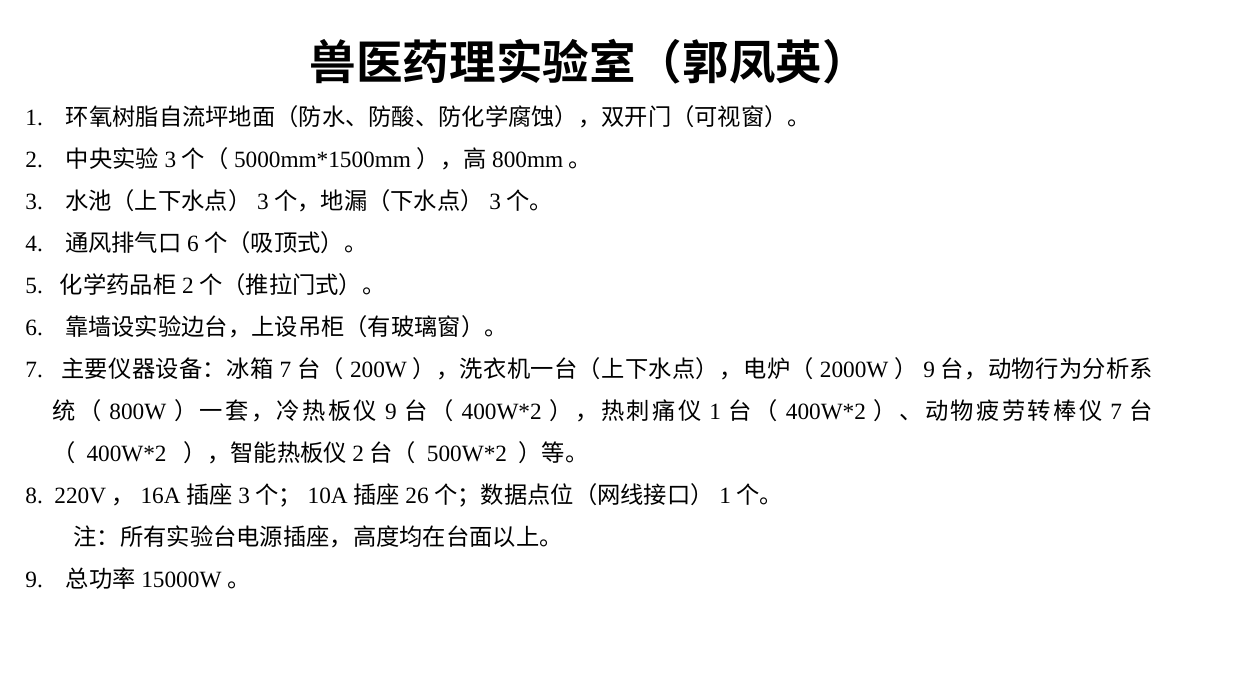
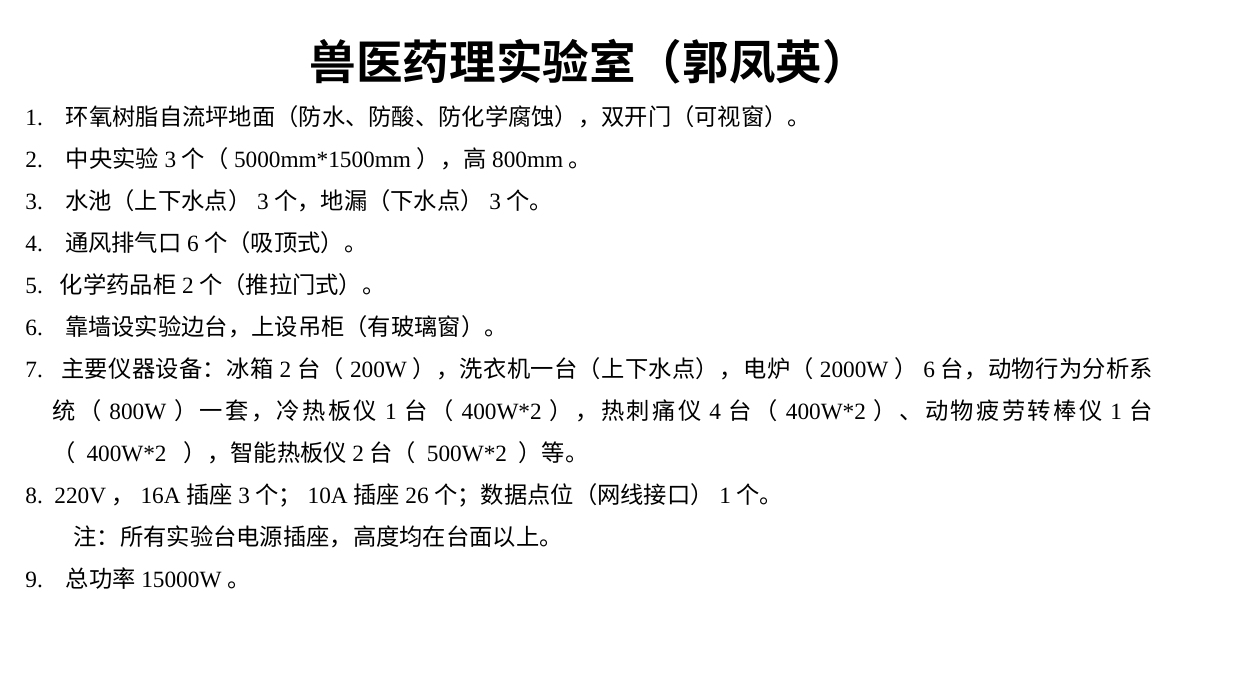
7 at (285, 369): 7 -> 2
9 at (929, 369): 9 -> 6
9 at (391, 411): 9 -> 1
1 at (715, 411): 1 -> 4
7 at (1116, 411): 7 -> 1
